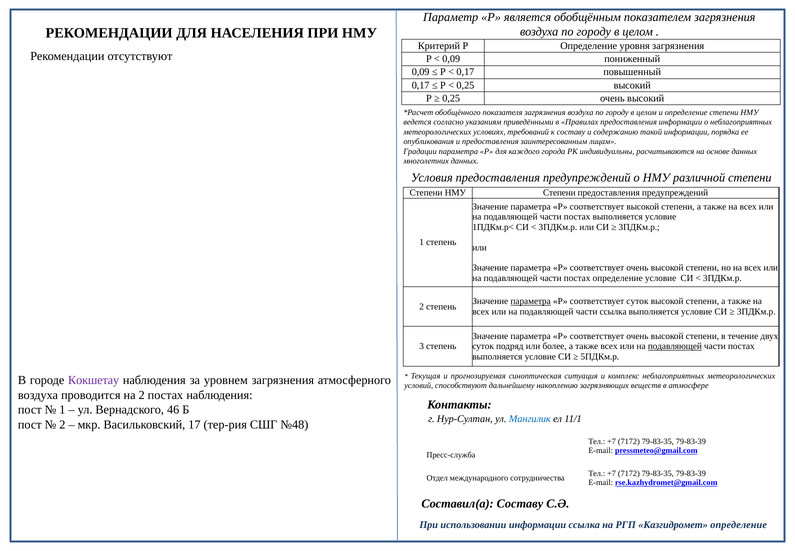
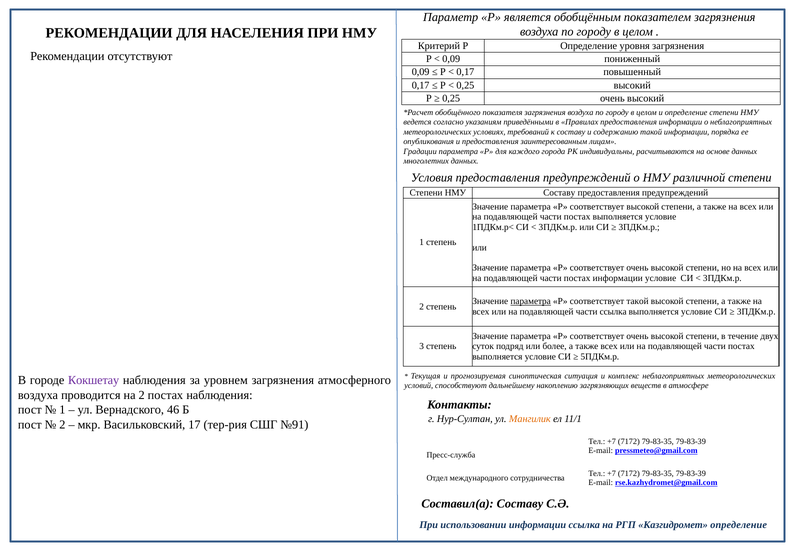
НМУ Степени: Степени -> Составу
постах определение: определение -> информации
соответствует суток: суток -> такой
подавляющей at (675, 346) underline: present -> none
Мангилик colour: blue -> orange
№48: №48 -> №91
